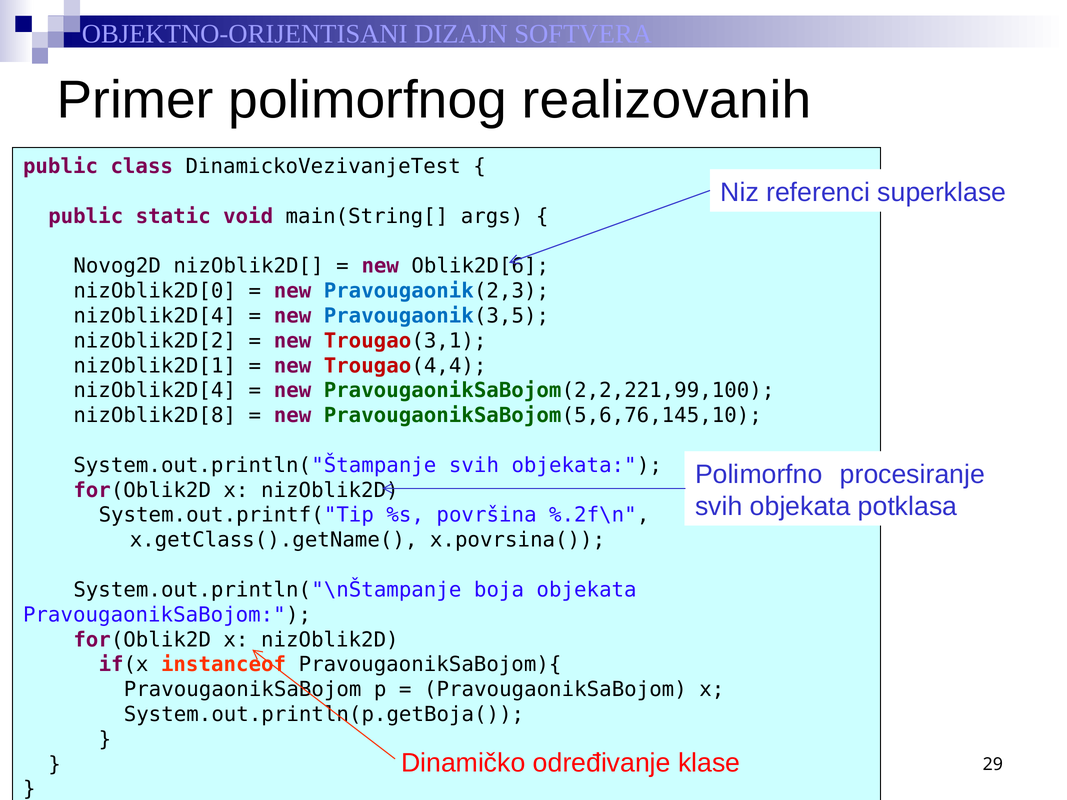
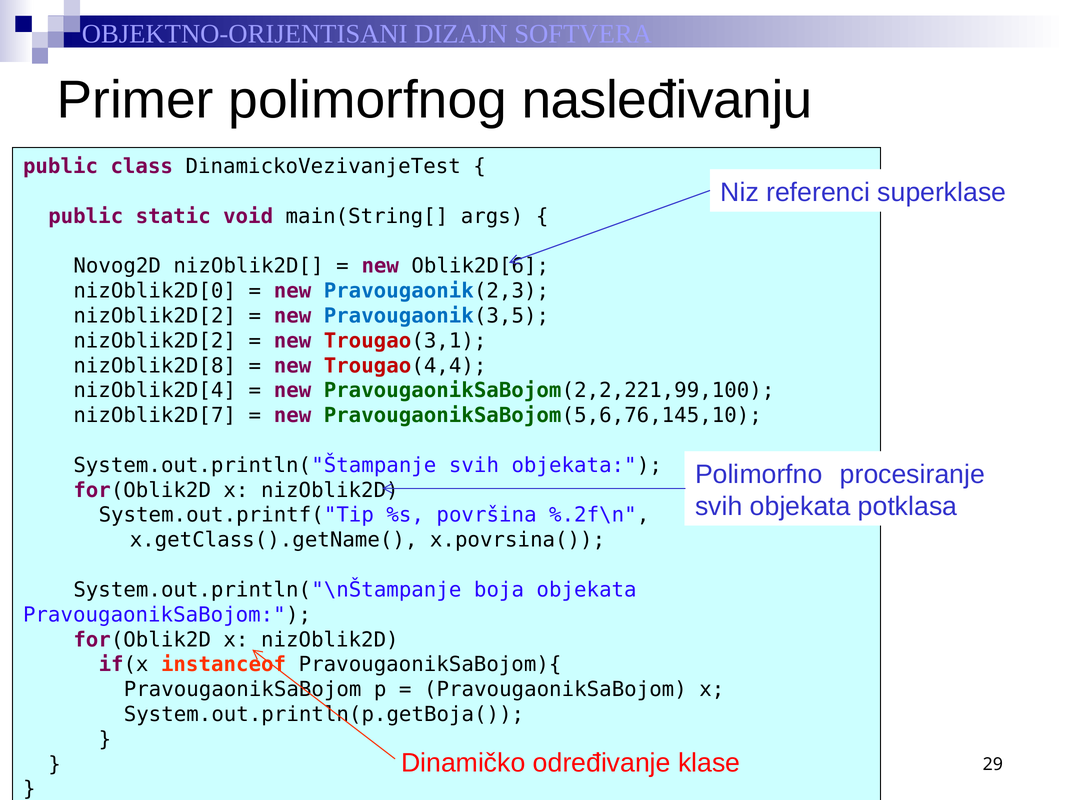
realizovanih: realizovanih -> nasleđivanju
nizOblik2D[4 at (155, 316): nizOblik2D[4 -> nizOblik2D[2
nizOblik2D[1: nizOblik2D[1 -> nizOblik2D[8
nizOblik2D[8: nizOblik2D[8 -> nizOblik2D[7
